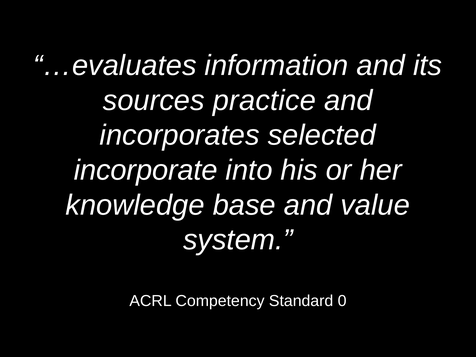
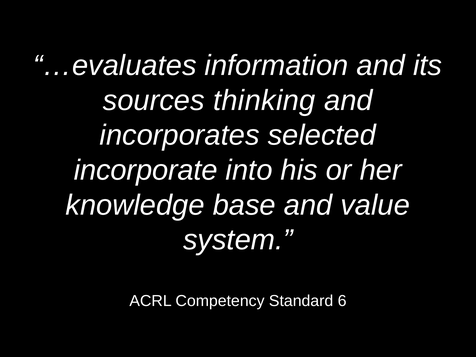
practice: practice -> thinking
0: 0 -> 6
